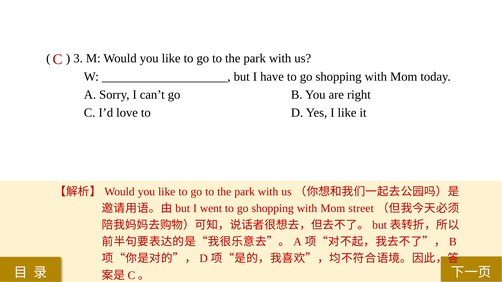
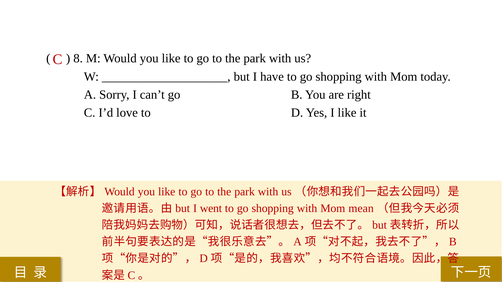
3: 3 -> 8
street: street -> mean
